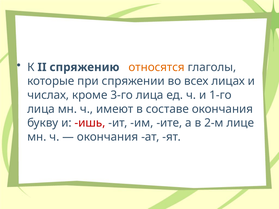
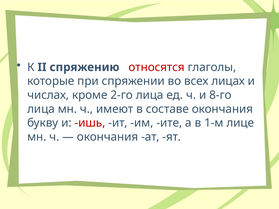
относятся colour: orange -> red
3-го: 3-го -> 2-го
1-го: 1-го -> 8-го
2-м: 2-м -> 1-м
